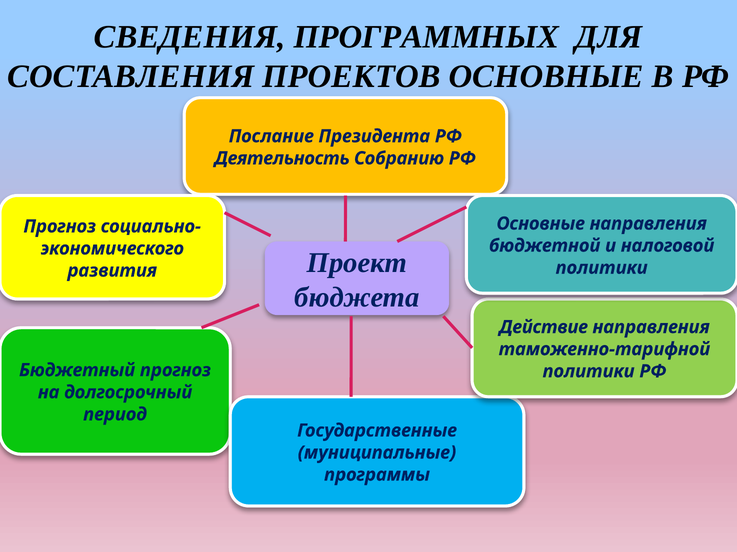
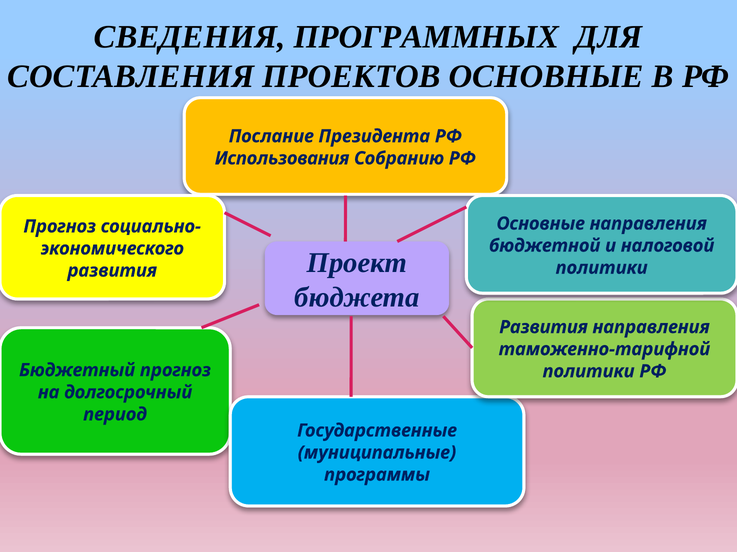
Деятельность: Деятельность -> Использования
Действие at (544, 328): Действие -> Развития
